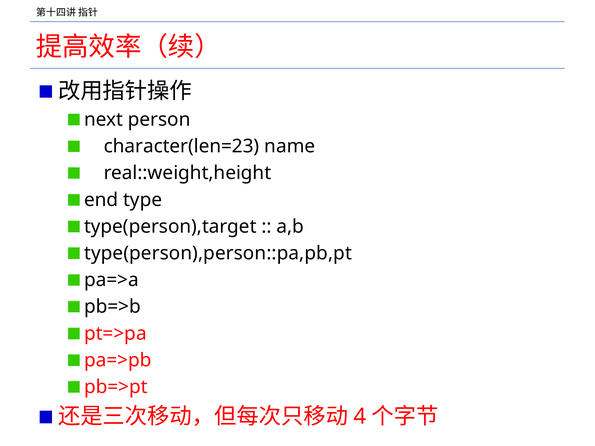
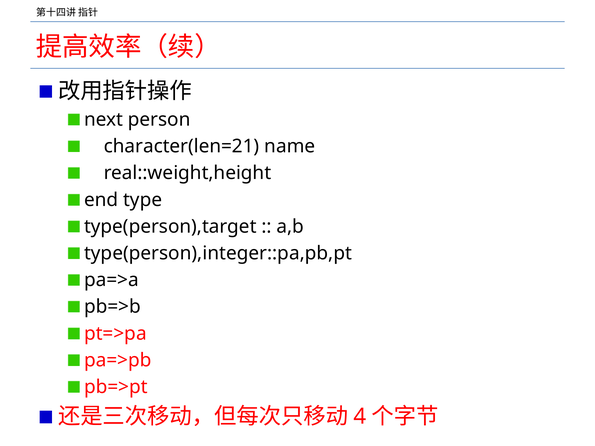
character(len=23: character(len=23 -> character(len=21
type(person),person::pa,pb,pt: type(person),person::pa,pb,pt -> type(person),integer::pa,pb,pt
